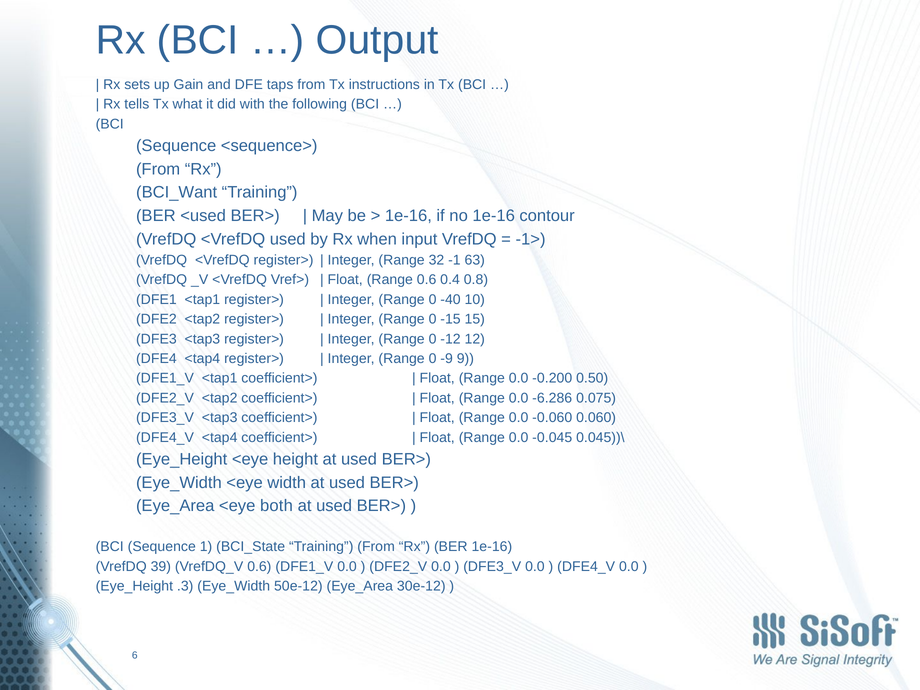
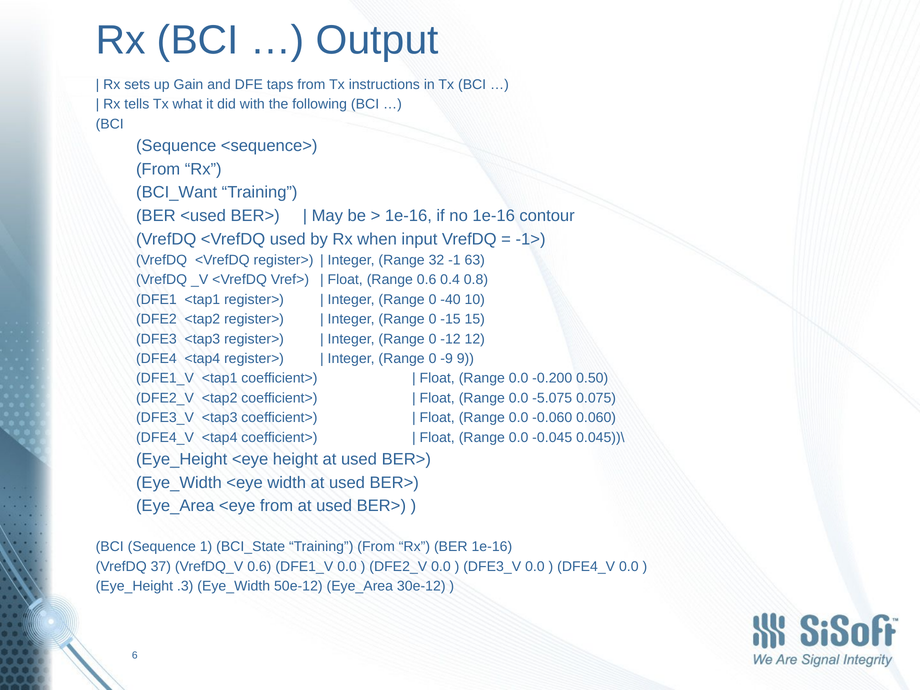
-6.286: -6.286 -> -5.075
<eye both: both -> from
39: 39 -> 37
